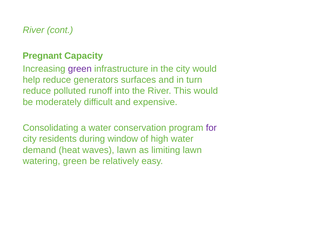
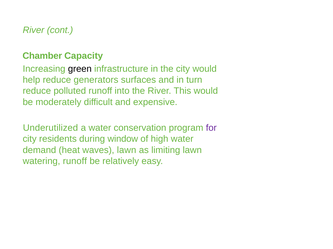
Pregnant: Pregnant -> Chamber
green at (80, 69) colour: purple -> black
Consolidating: Consolidating -> Underutilized
watering green: green -> runoff
